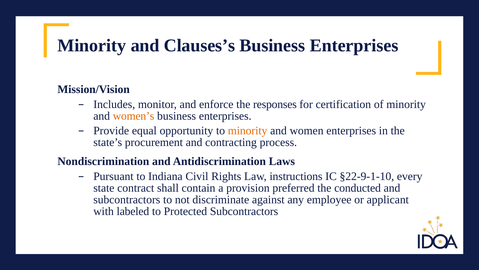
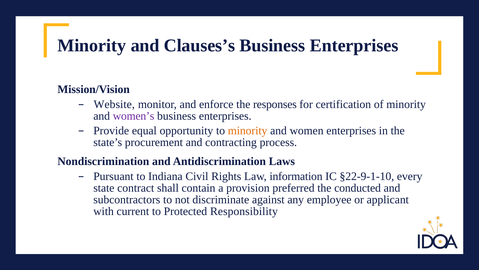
Includes: Includes -> Website
women’s colour: orange -> purple
instructions: instructions -> information
labeled: labeled -> current
Protected Subcontractors: Subcontractors -> Responsibility
